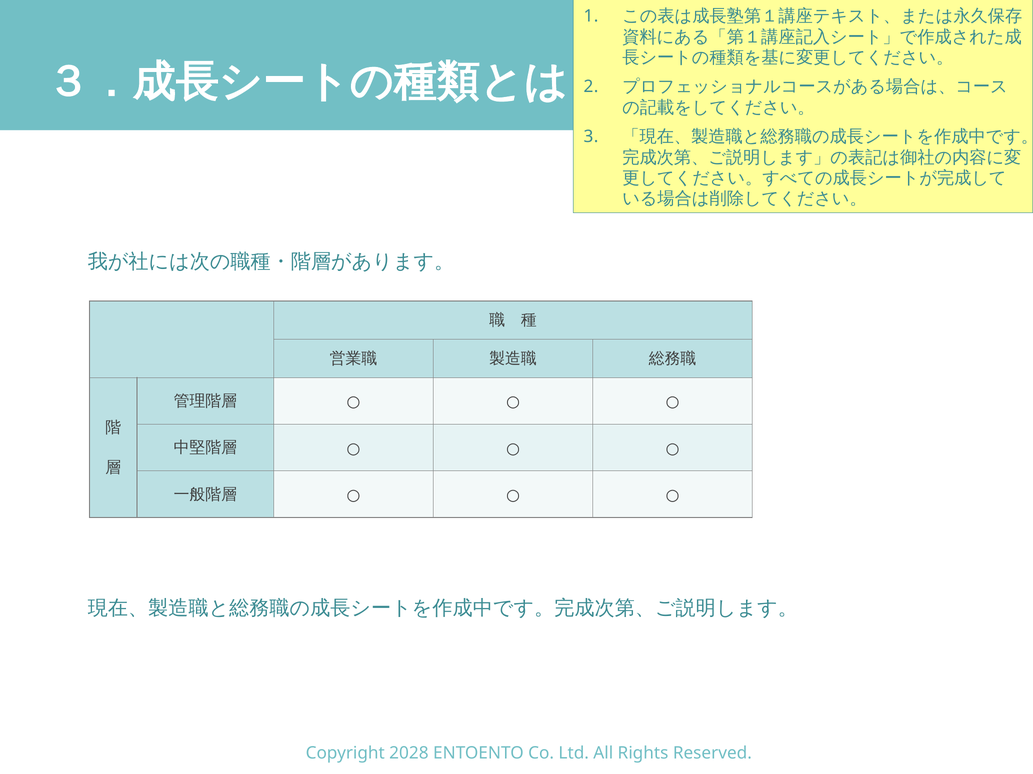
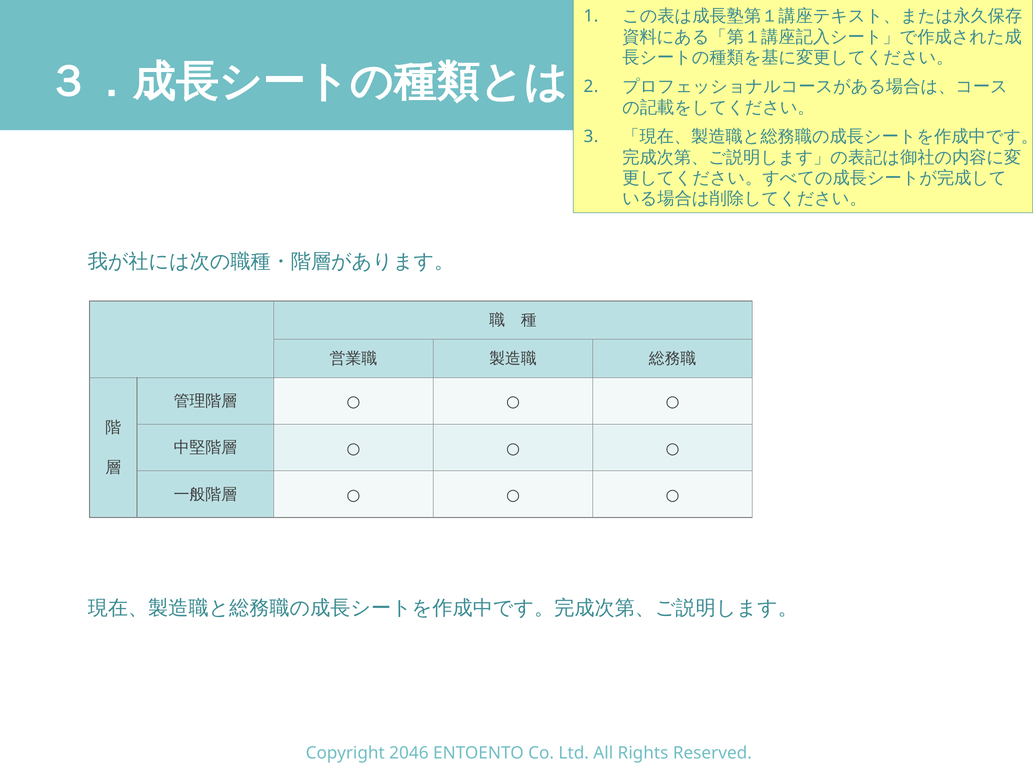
2028: 2028 -> 2046
